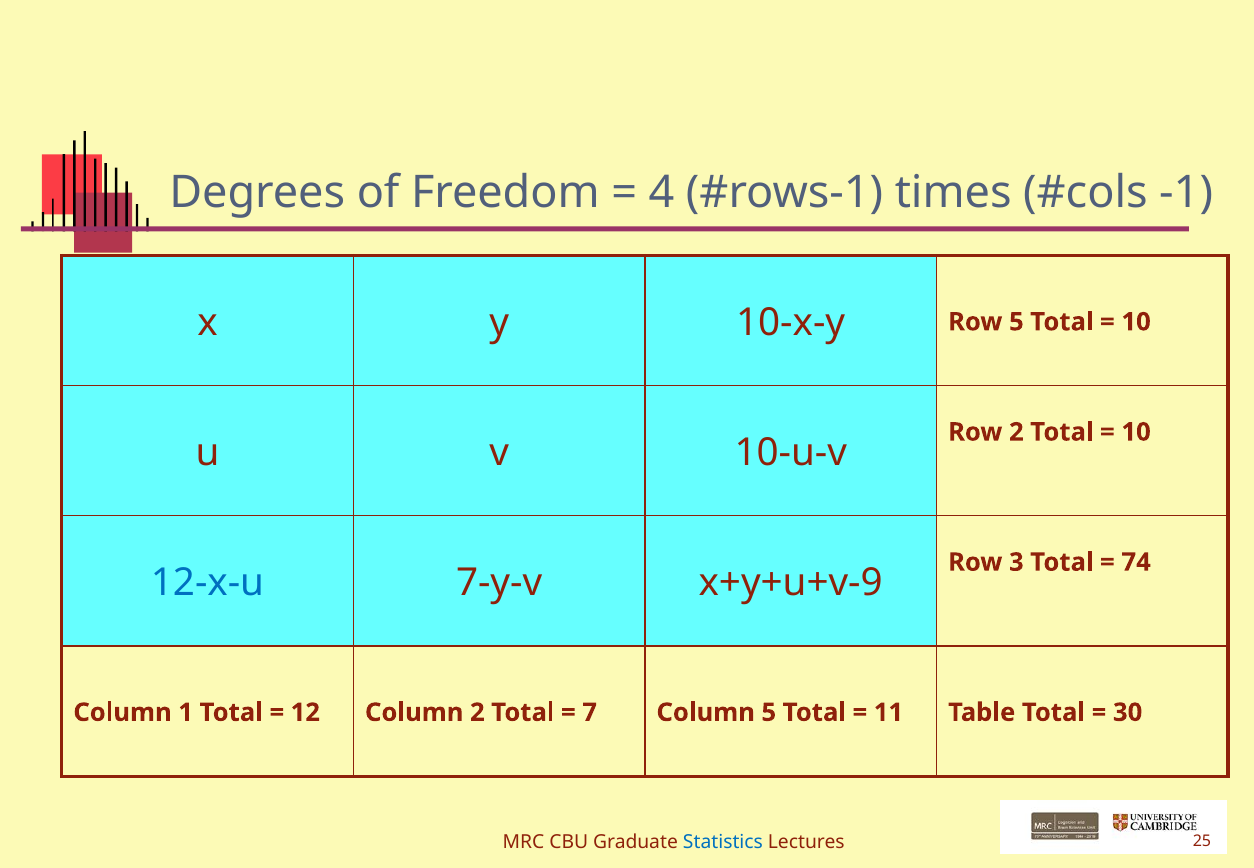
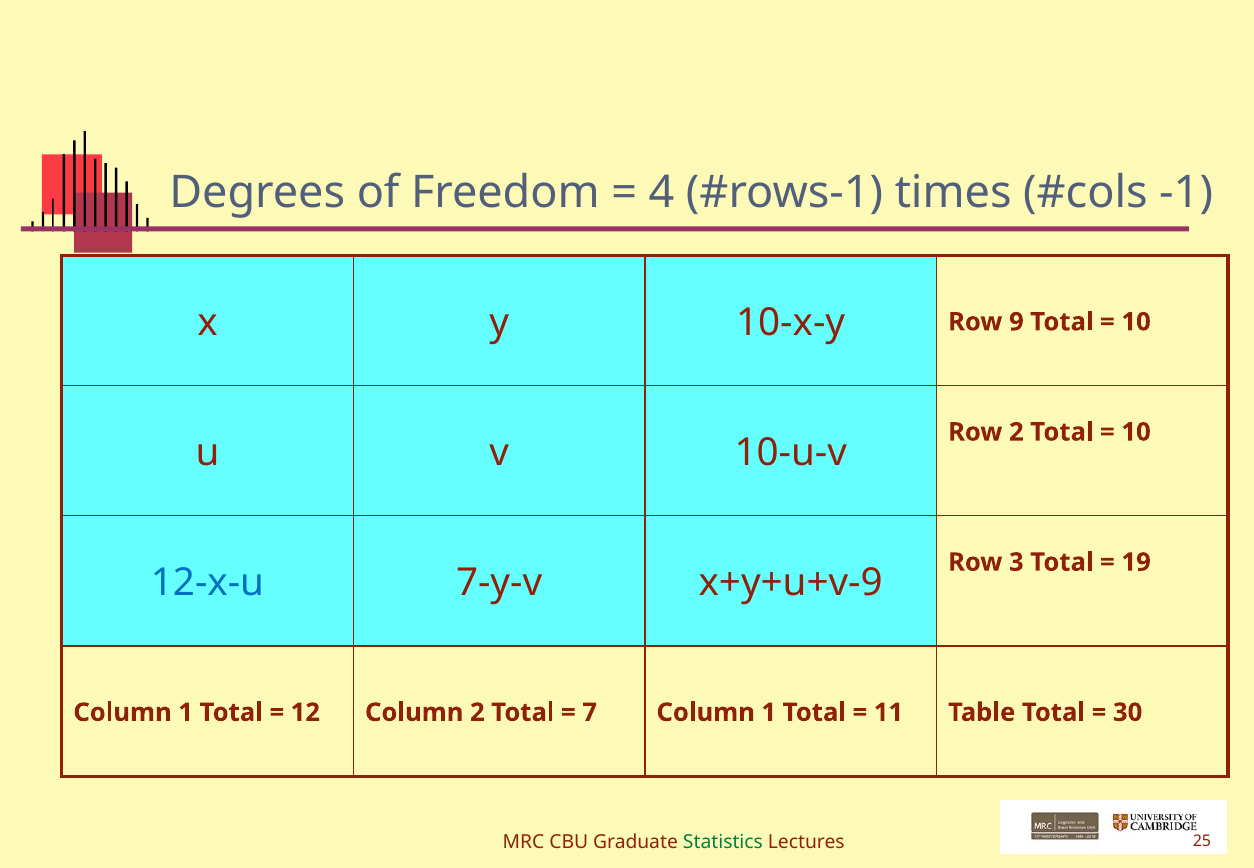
Row 5: 5 -> 9
74: 74 -> 19
7 Column 5: 5 -> 1
Statistics colour: blue -> green
